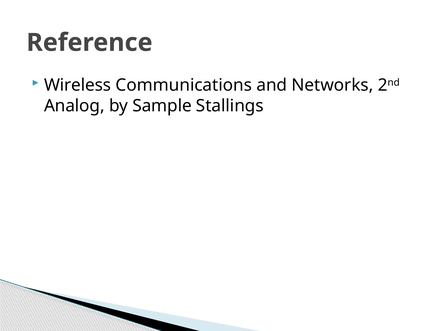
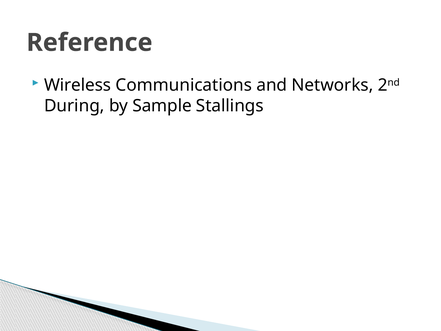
Analog: Analog -> During
